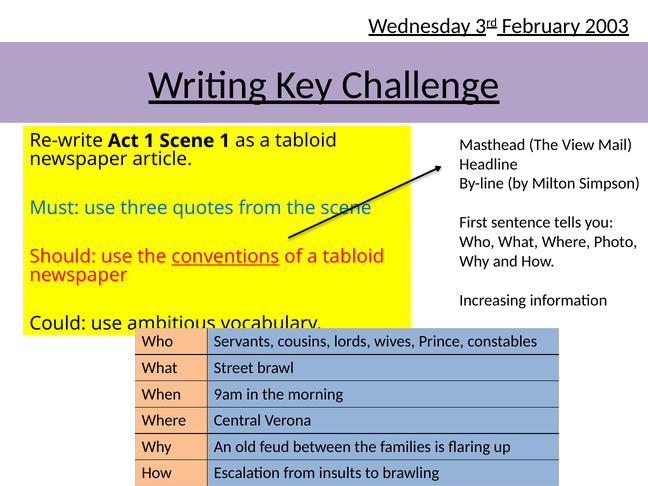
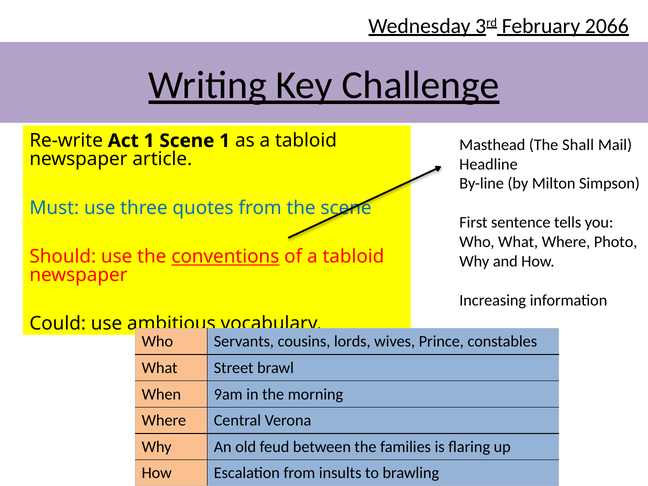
2003: 2003 -> 2066
View: View -> Shall
